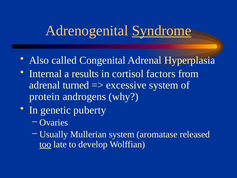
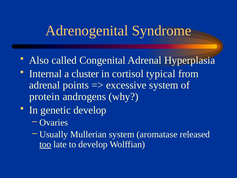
Syndrome underline: present -> none
results: results -> cluster
factors: factors -> typical
turned: turned -> points
genetic puberty: puberty -> develop
